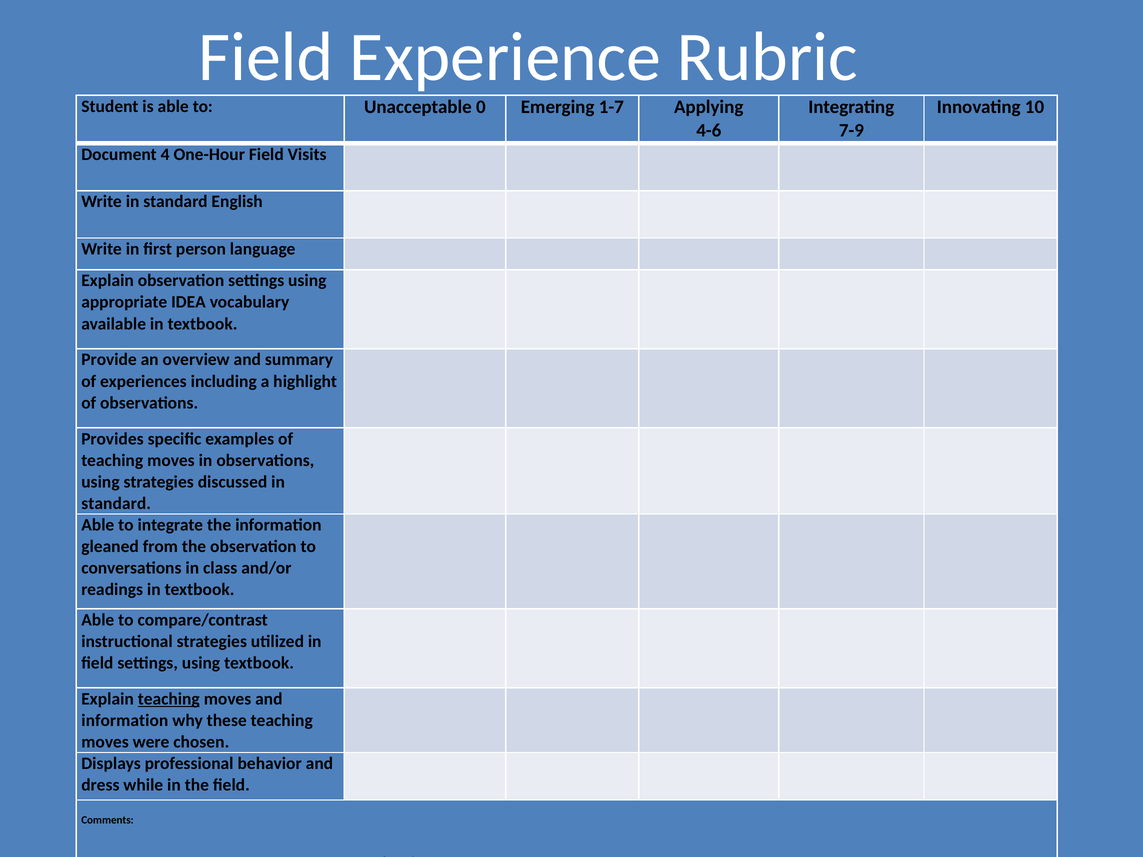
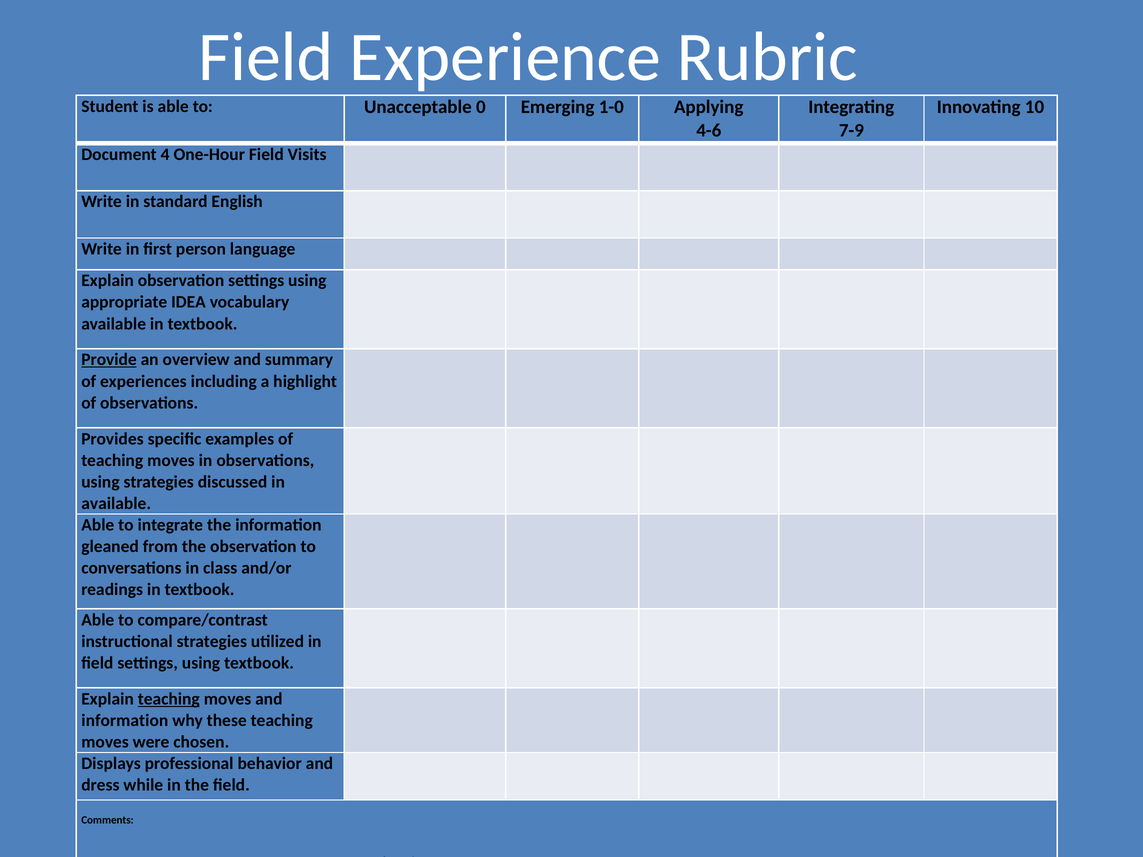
1-7: 1-7 -> 1-0
Provide underline: none -> present
standard at (116, 504): standard -> available
